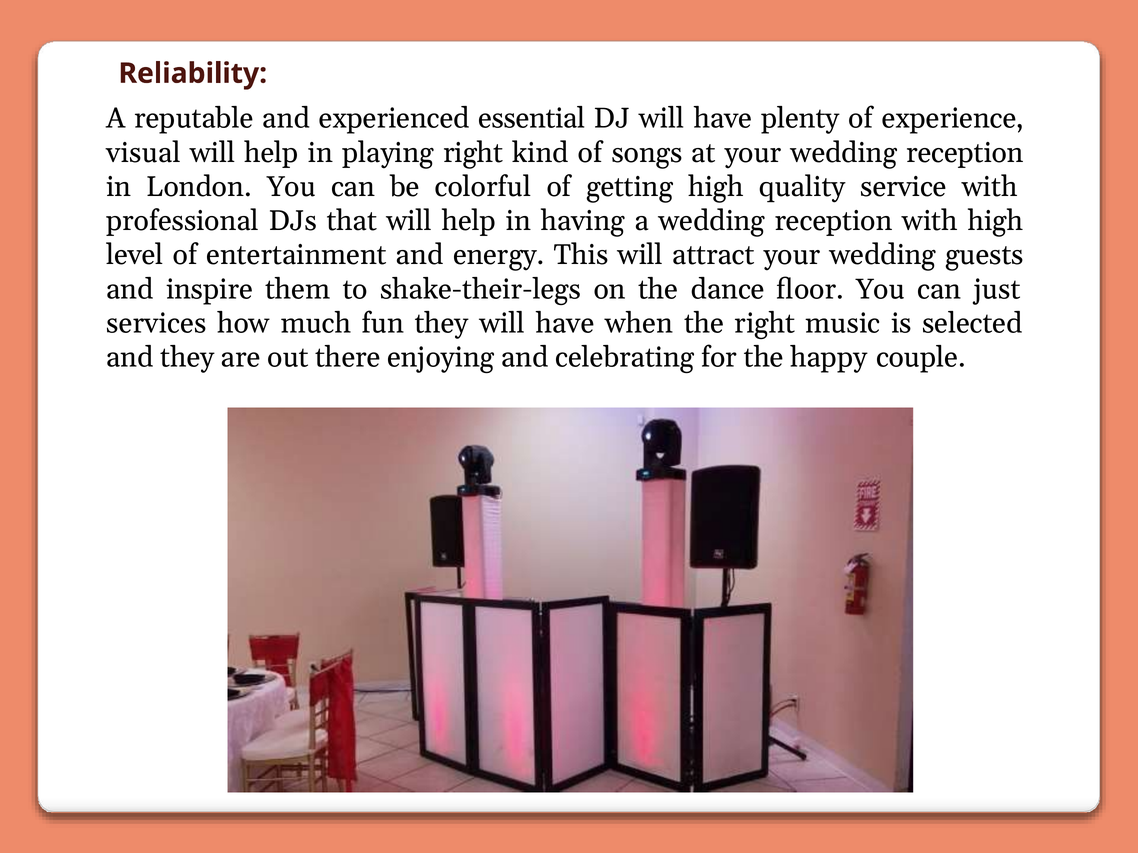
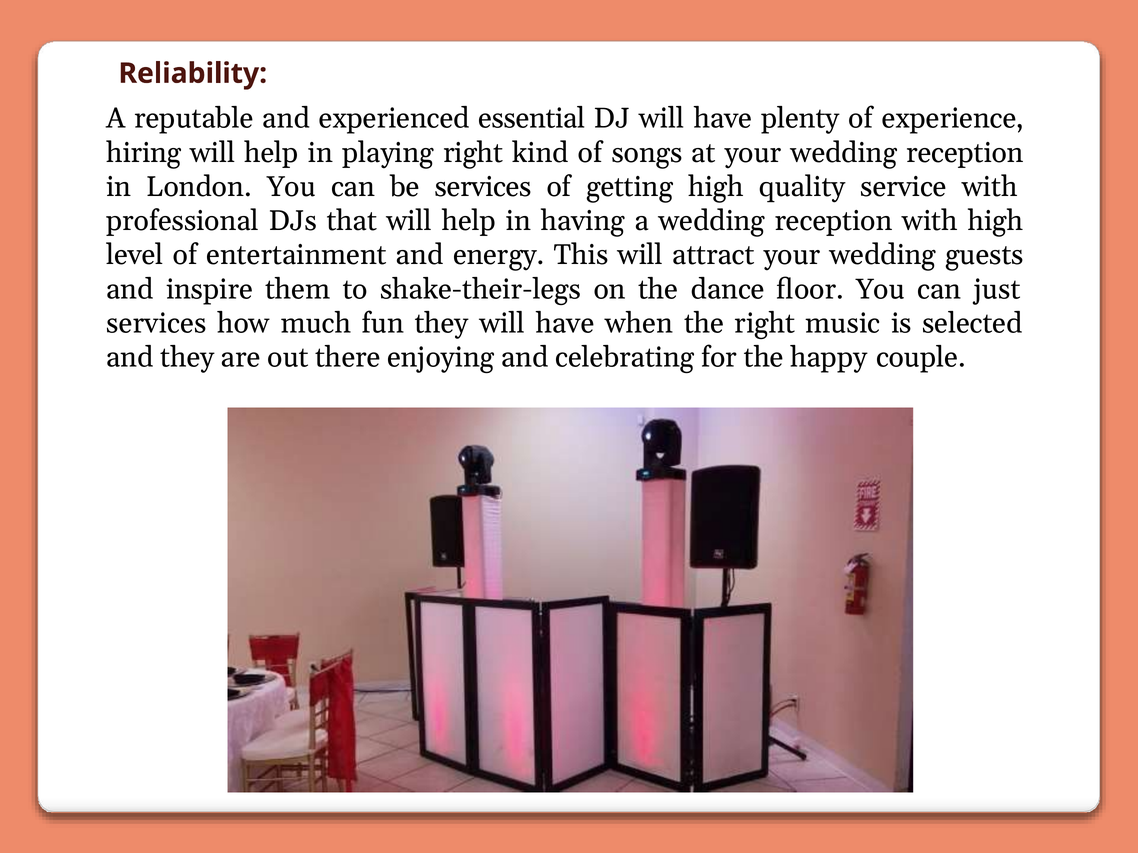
visual: visual -> hiring
be colorful: colorful -> services
